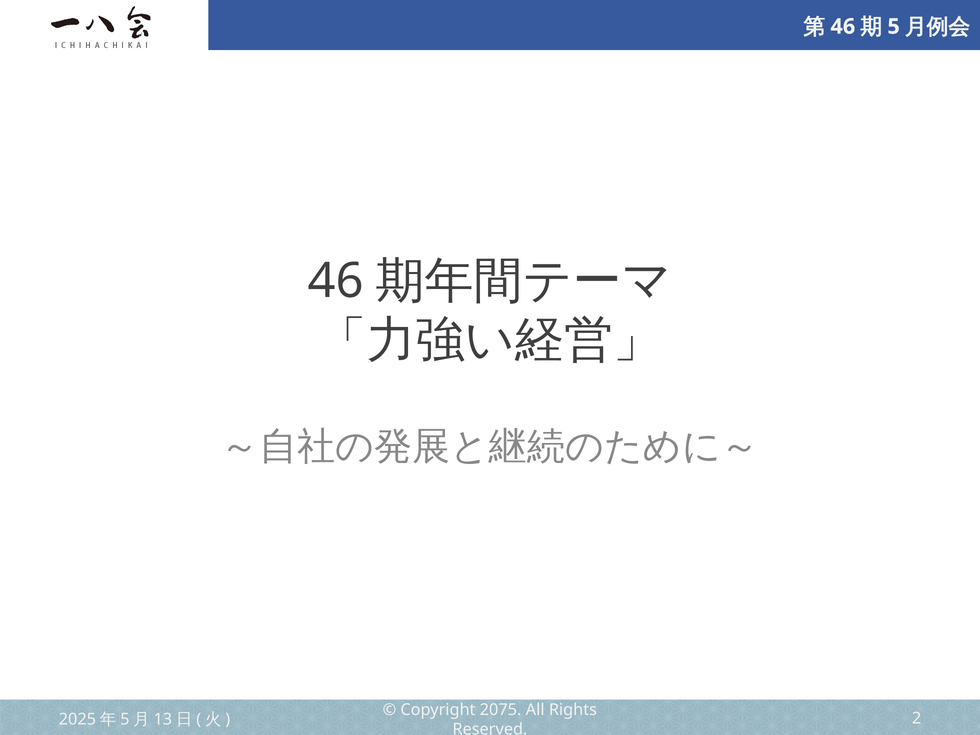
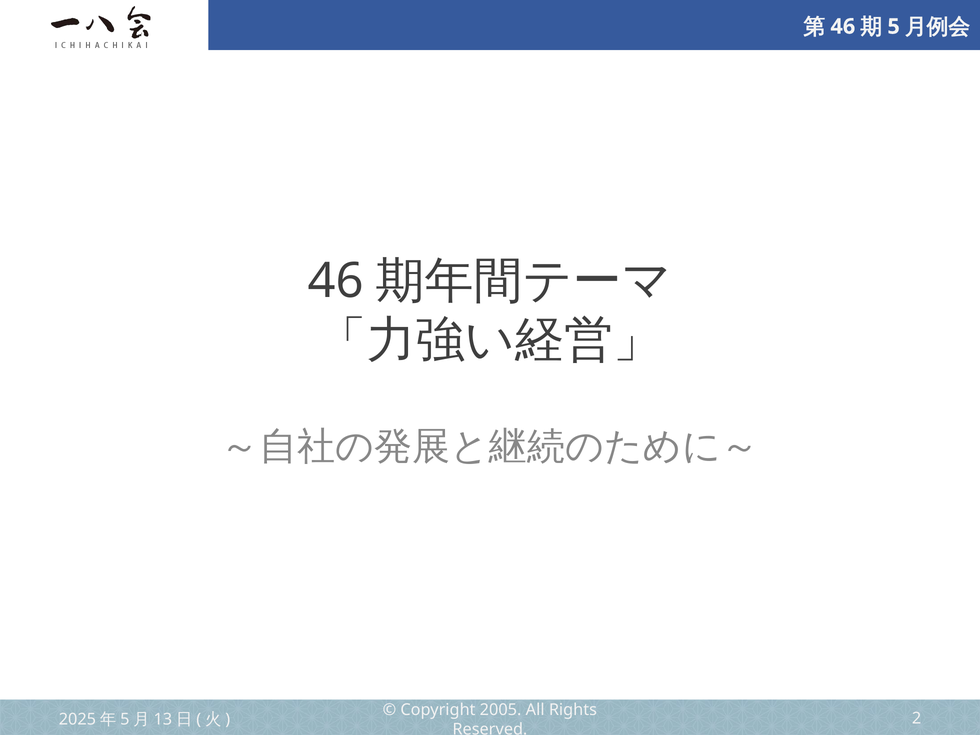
2075: 2075 -> 2005
